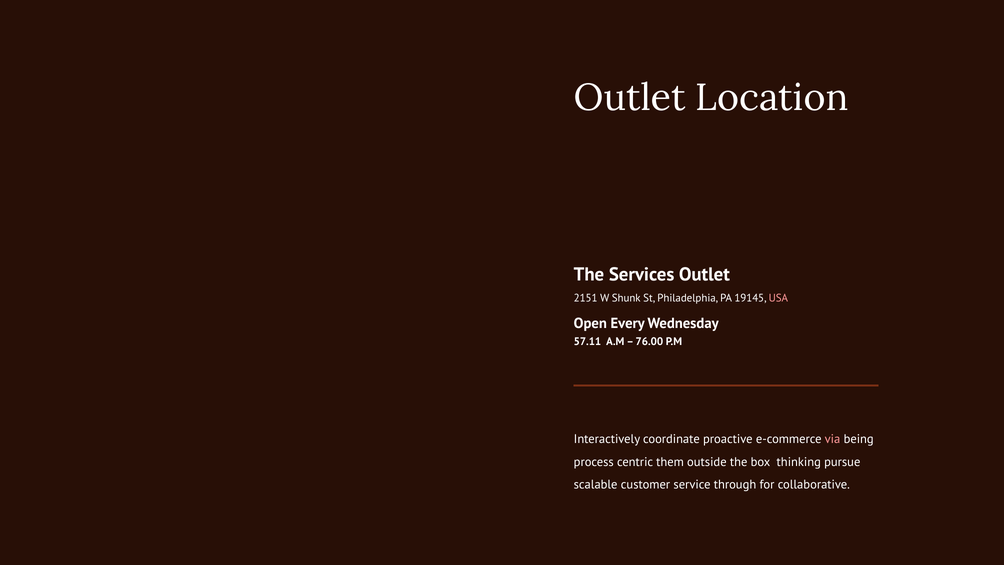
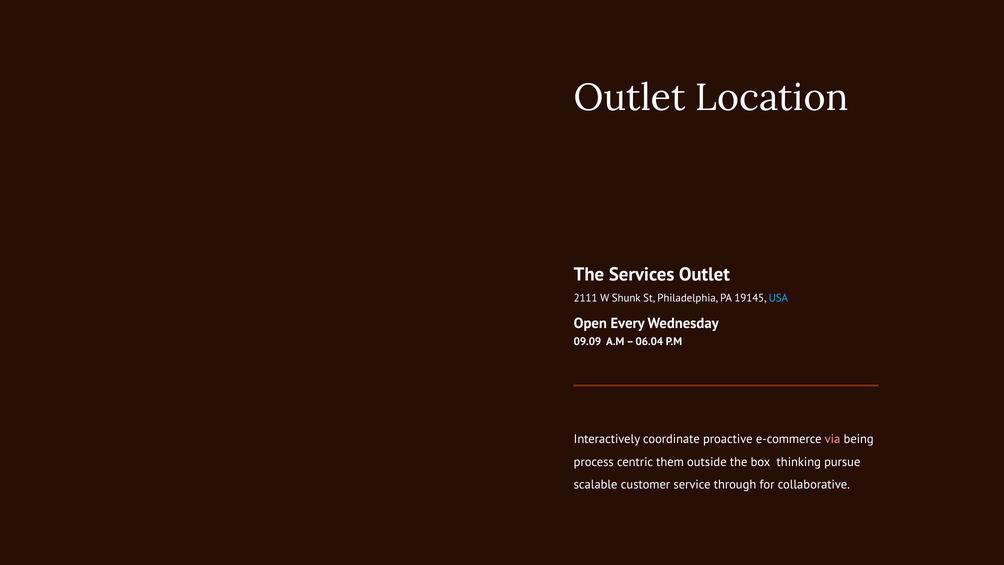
2151: 2151 -> 2111
USA colour: pink -> light blue
57.11: 57.11 -> 09.09
76.00: 76.00 -> 06.04
